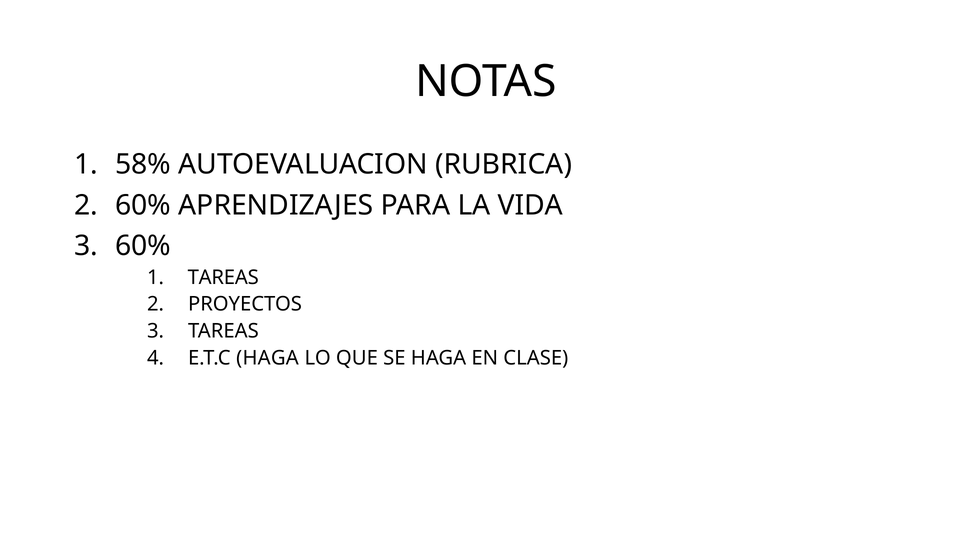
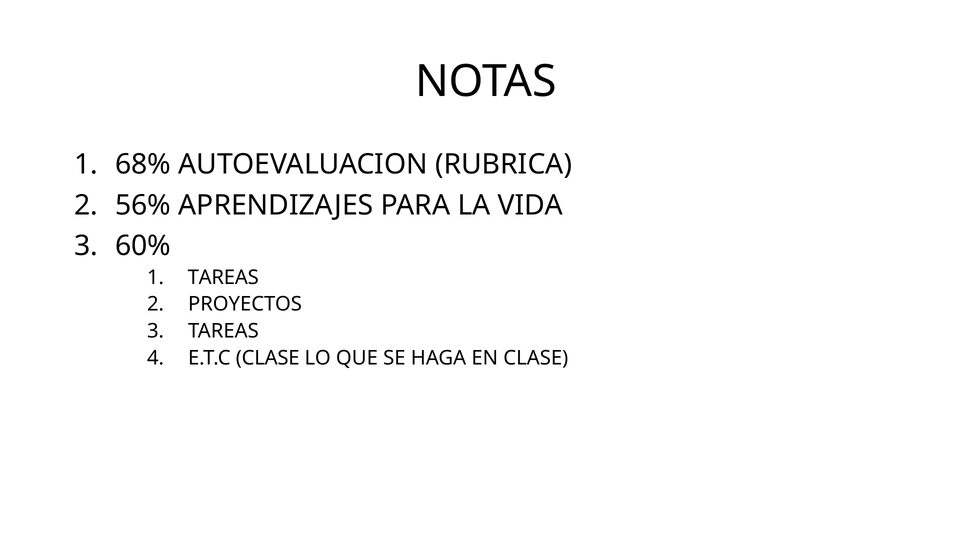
58%: 58% -> 68%
60% at (143, 205): 60% -> 56%
E.T.C HAGA: HAGA -> CLASE
